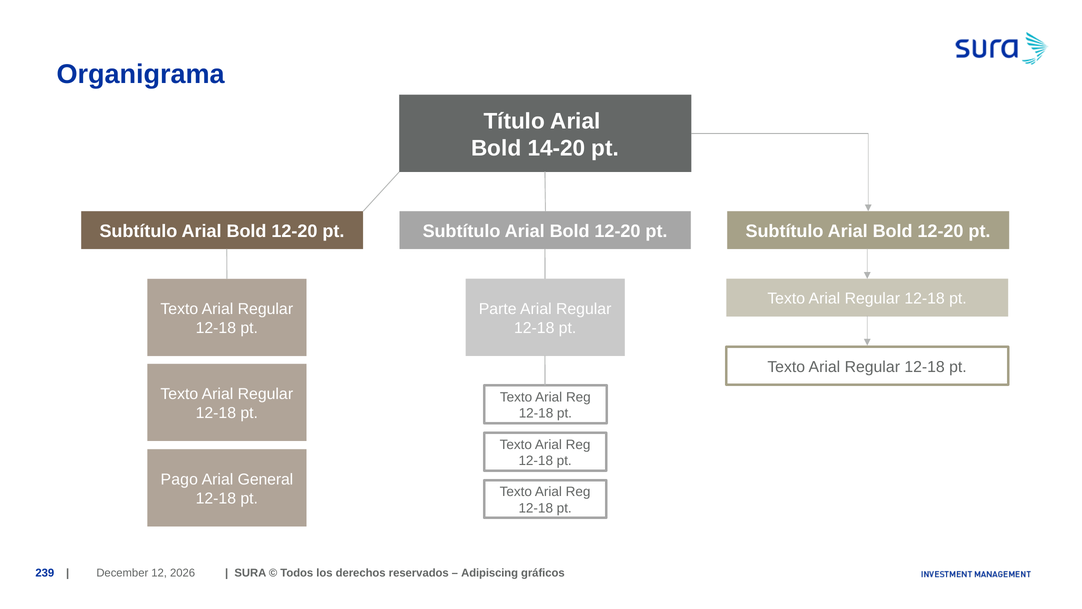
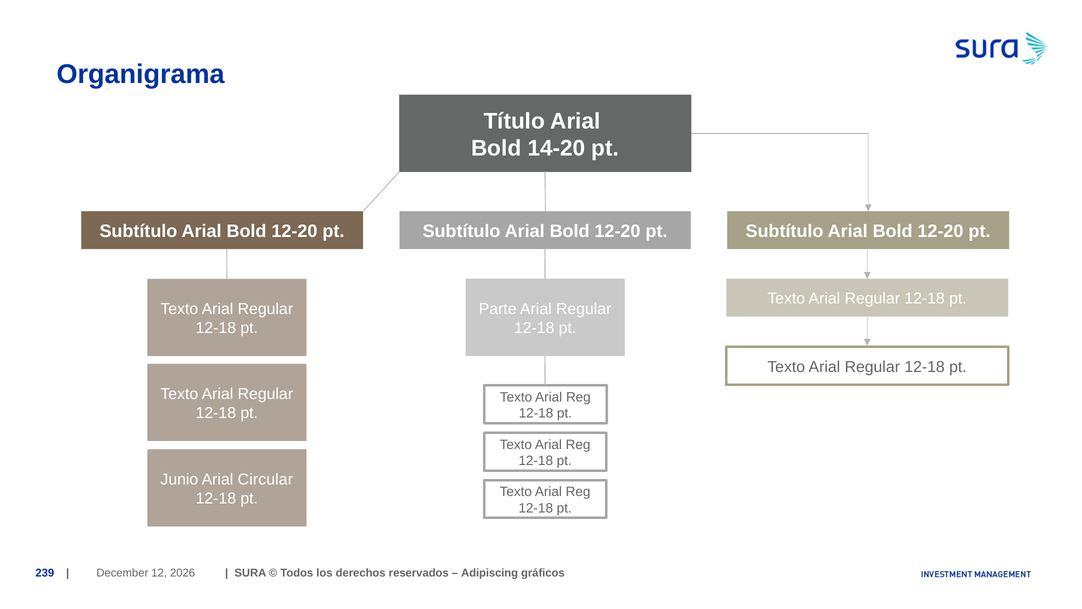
Pago: Pago -> Junio
General: General -> Circular
